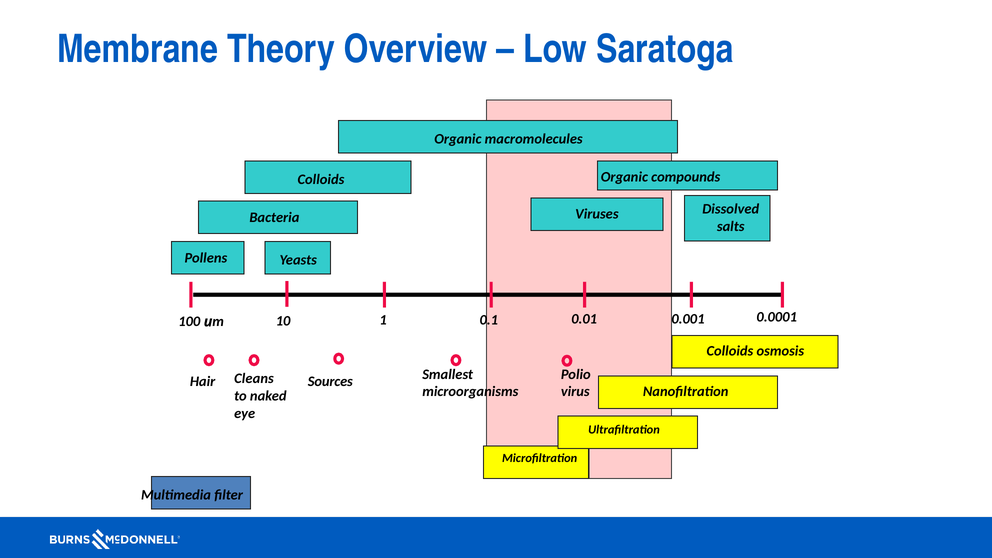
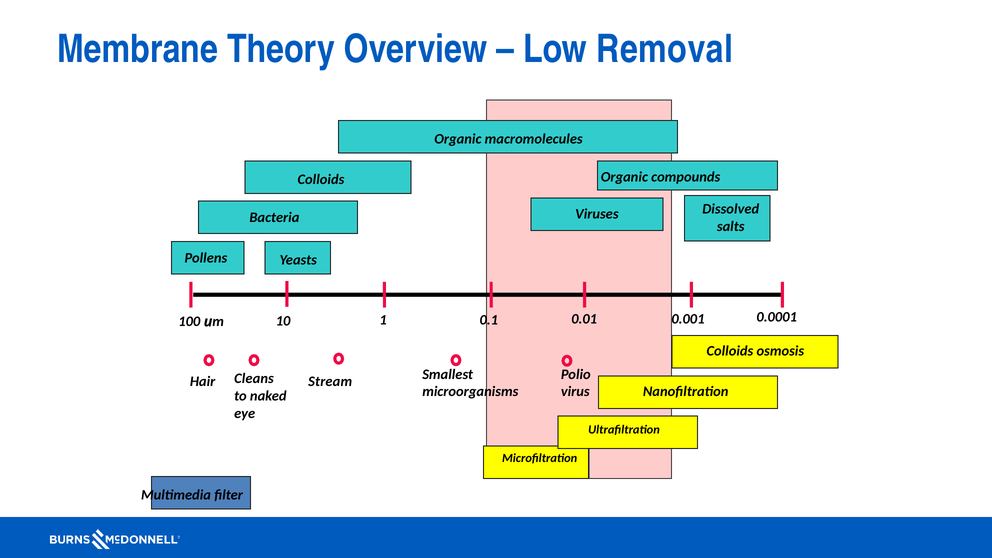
Saratoga: Saratoga -> Removal
Sources: Sources -> Stream
